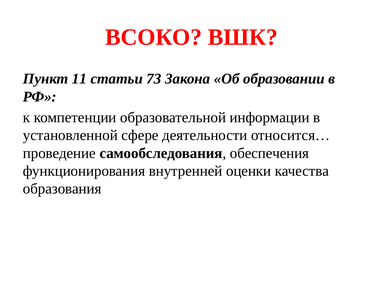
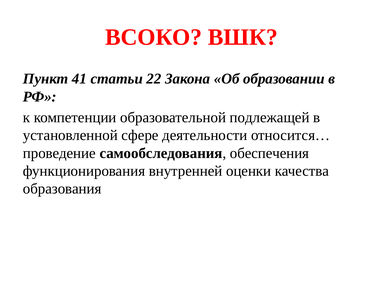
11: 11 -> 41
73: 73 -> 22
информации: информации -> подлежащей
